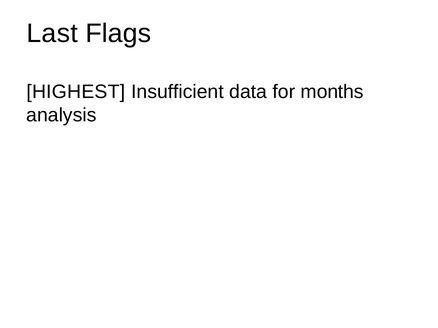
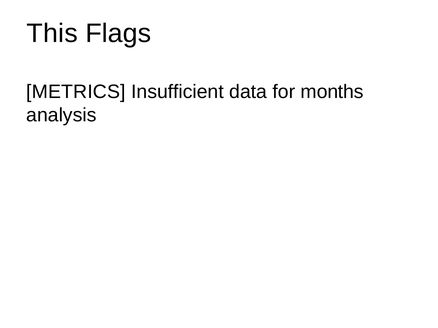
Last: Last -> This
HIGHEST: HIGHEST -> METRICS
